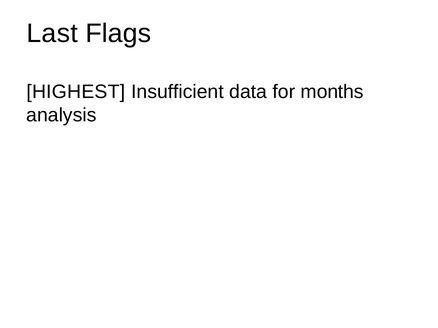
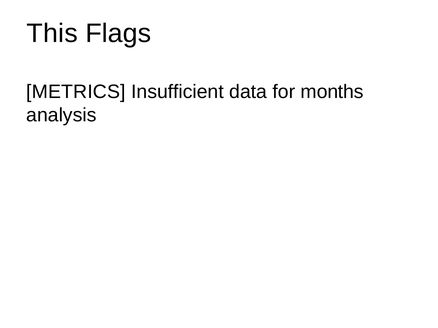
Last: Last -> This
HIGHEST: HIGHEST -> METRICS
